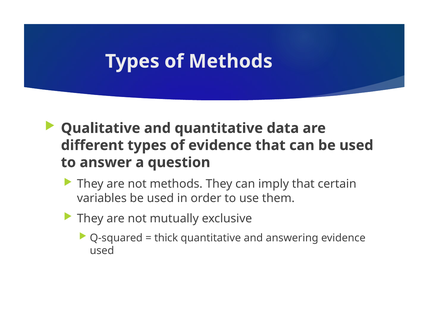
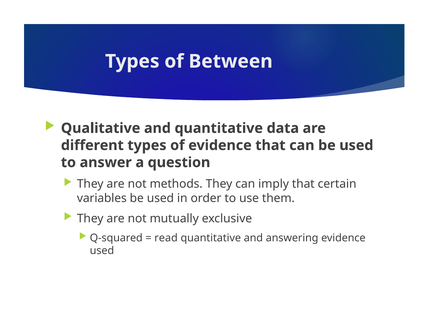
of Methods: Methods -> Between
thick: thick -> read
